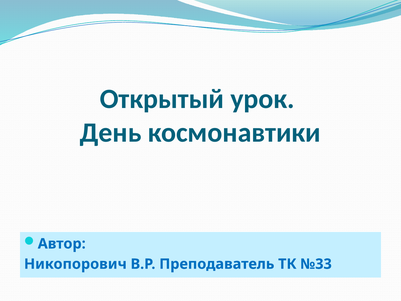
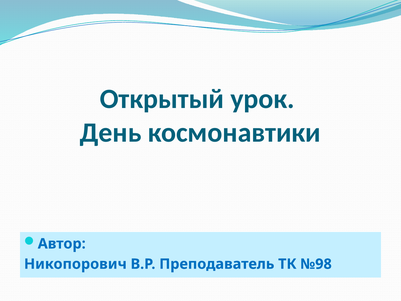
№33: №33 -> №98
